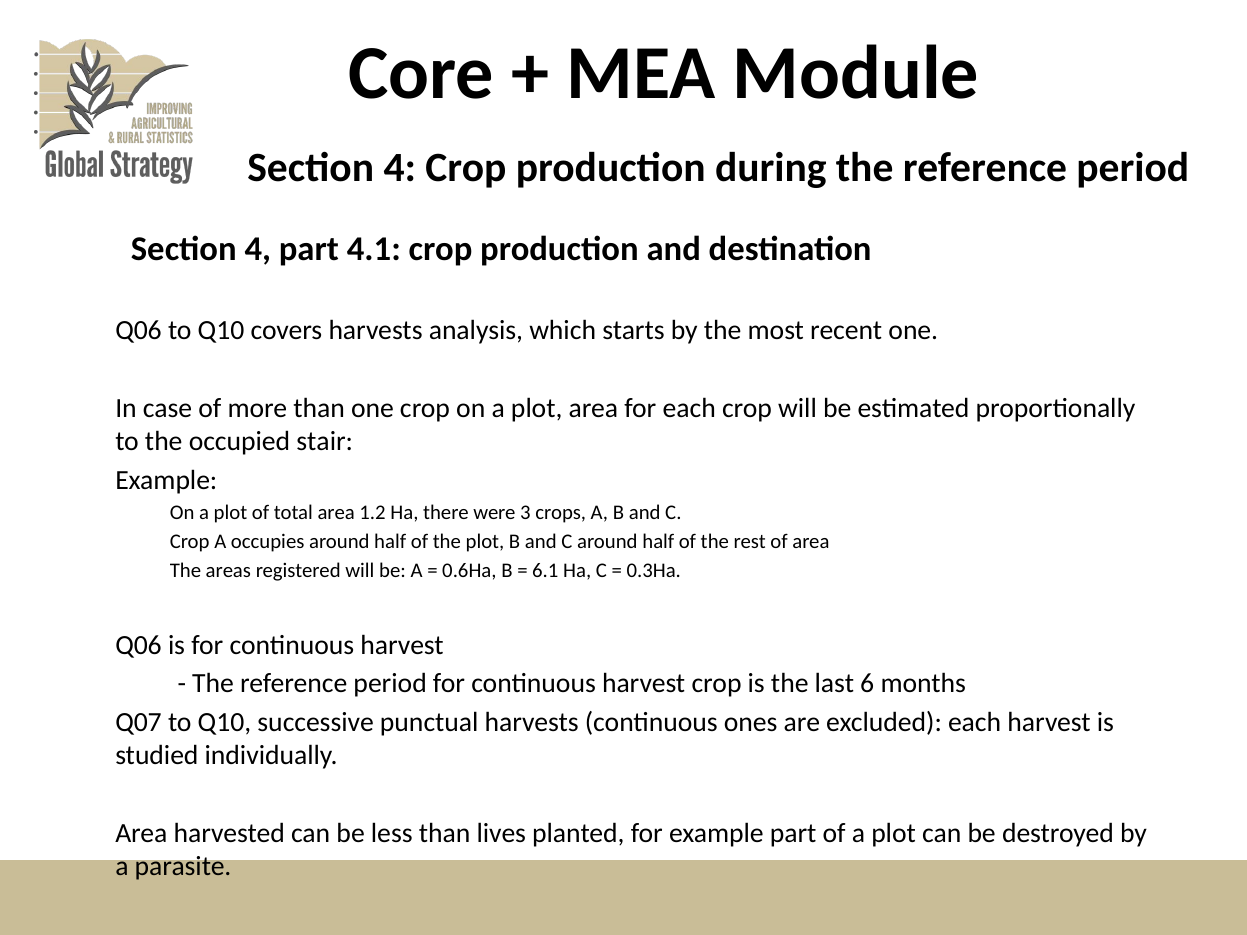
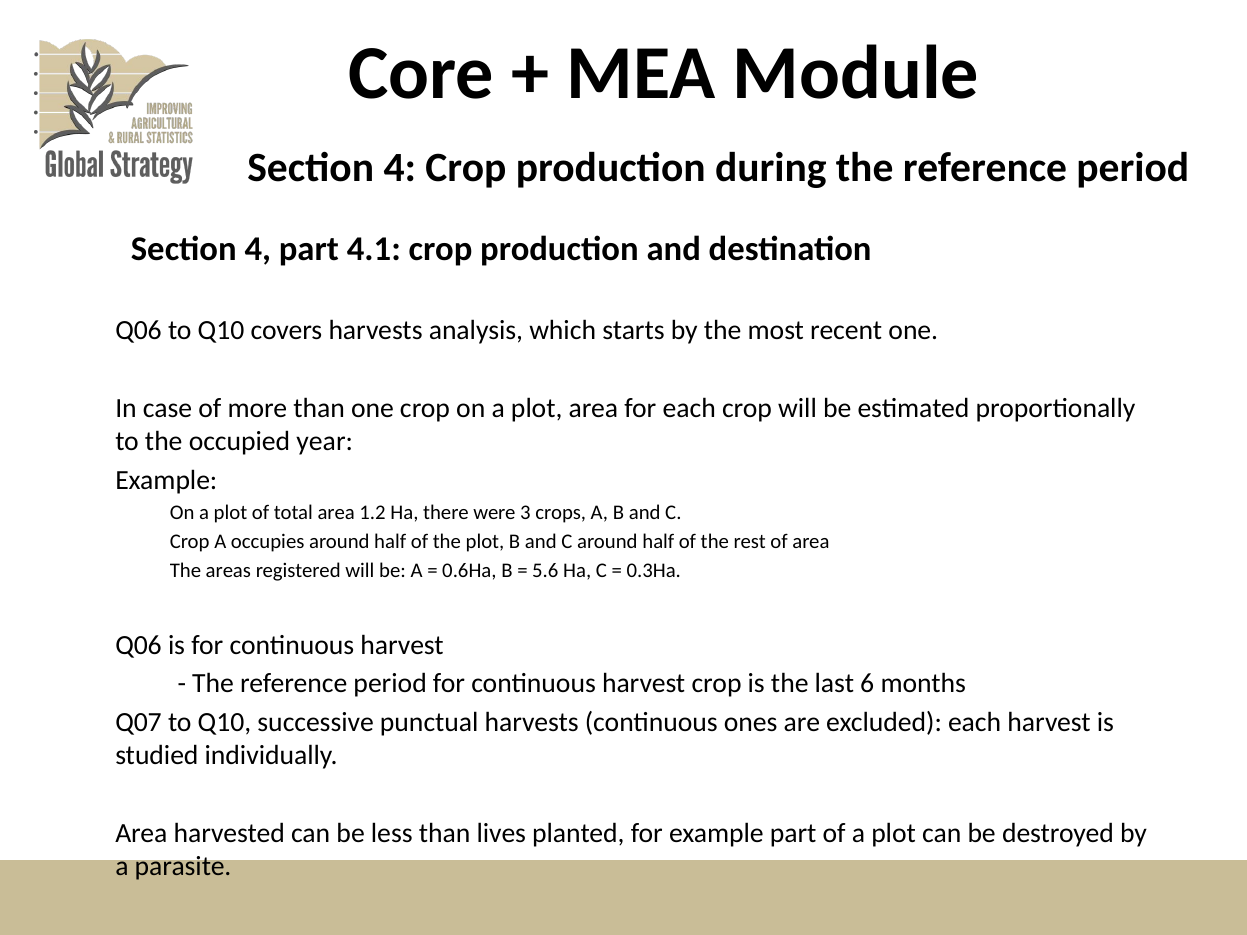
stair: stair -> year
6.1: 6.1 -> 5.6
